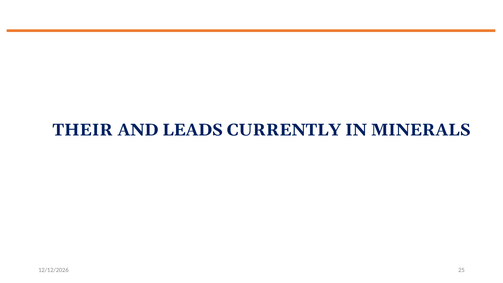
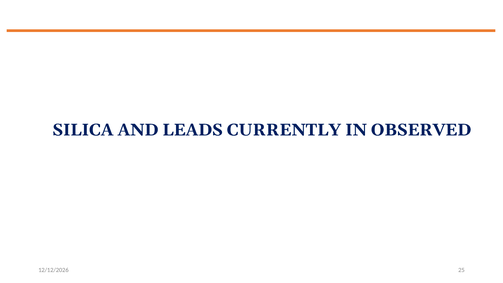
THEIR: THEIR -> SILICA
MINERALS: MINERALS -> OBSERVED
